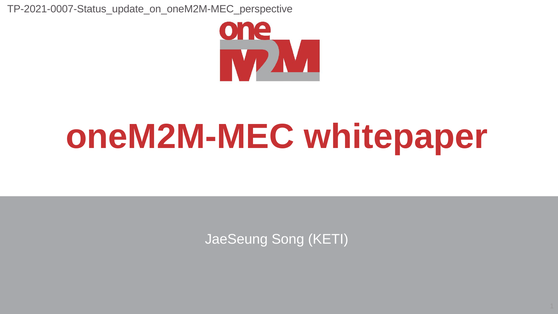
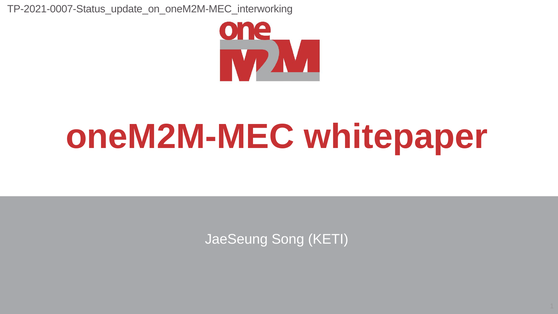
TP-2021-0007-Status_update_on_oneM2M-MEC_perspective: TP-2021-0007-Status_update_on_oneM2M-MEC_perspective -> TP-2021-0007-Status_update_on_oneM2M-MEC_interworking
